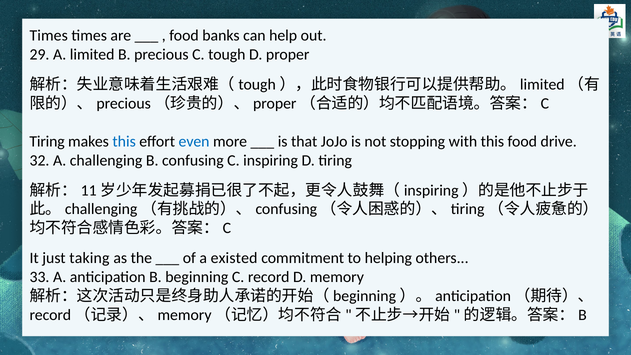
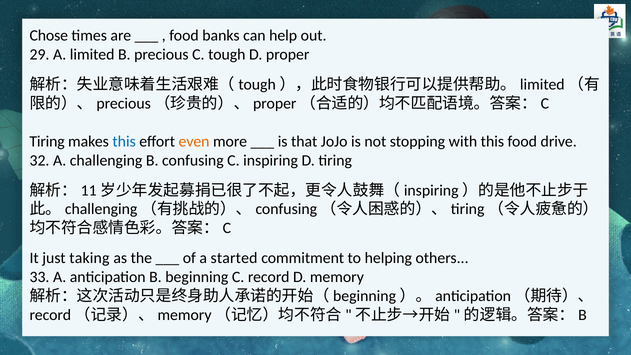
Times at (49, 36): Times -> Chose
even colour: blue -> orange
existed: existed -> started
